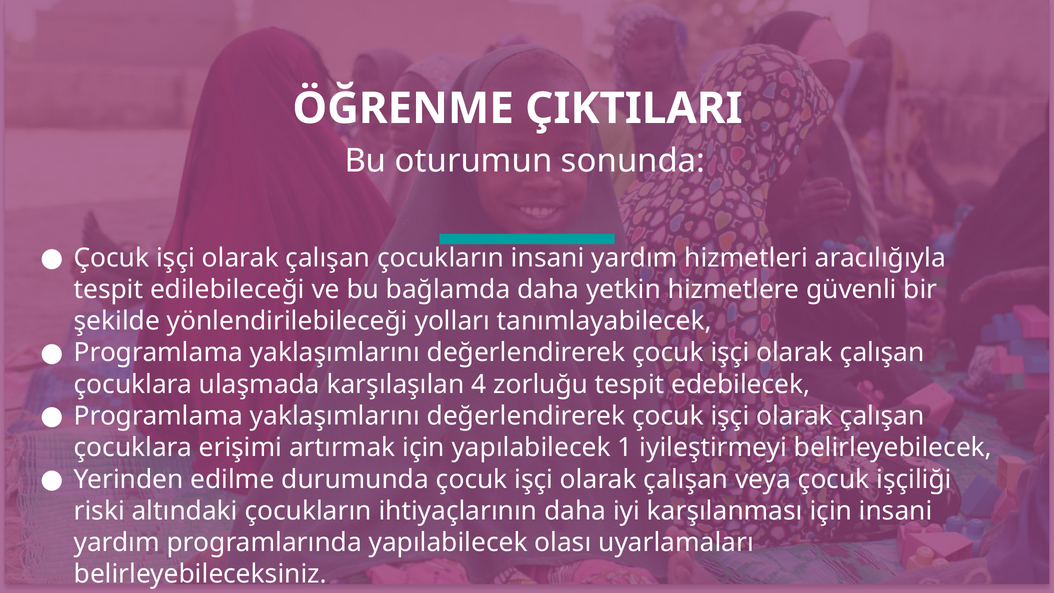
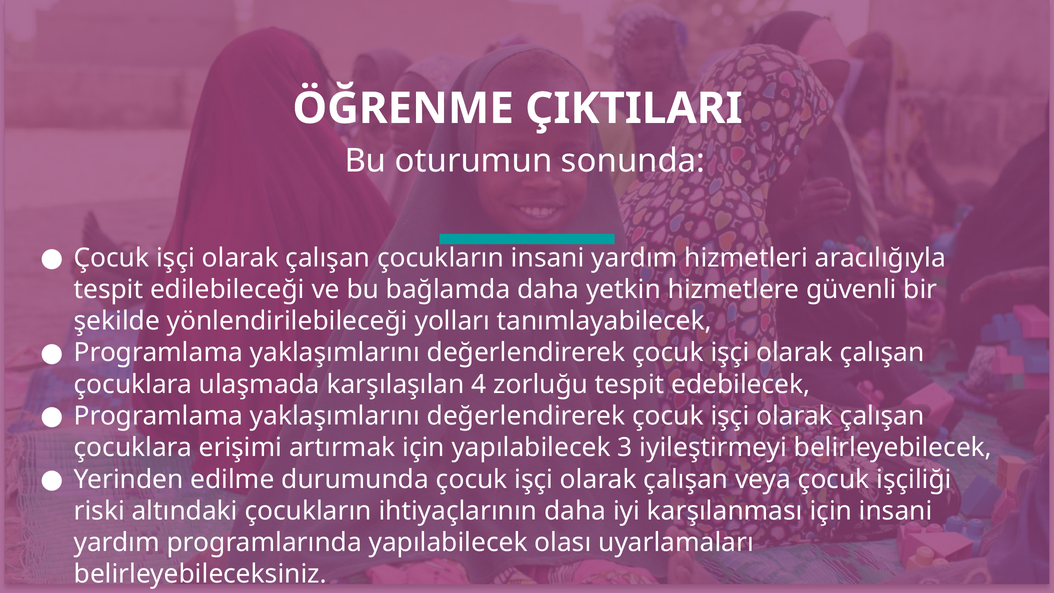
1: 1 -> 3
